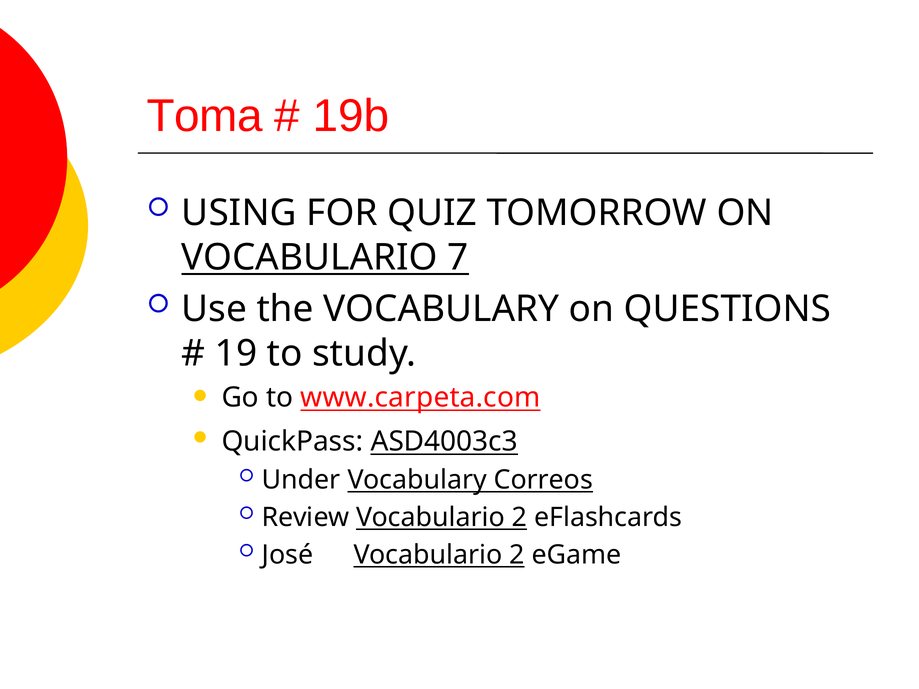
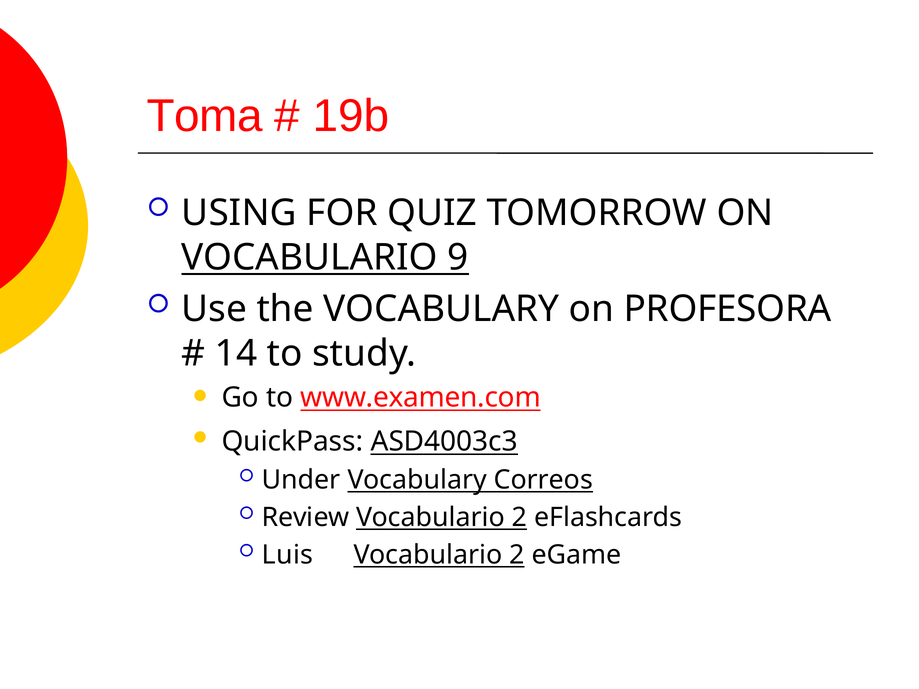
7: 7 -> 9
QUESTIONS: QUESTIONS -> PROFESORA
19: 19 -> 14
www.carpeta.com: www.carpeta.com -> www.examen.com
José: José -> Luis
